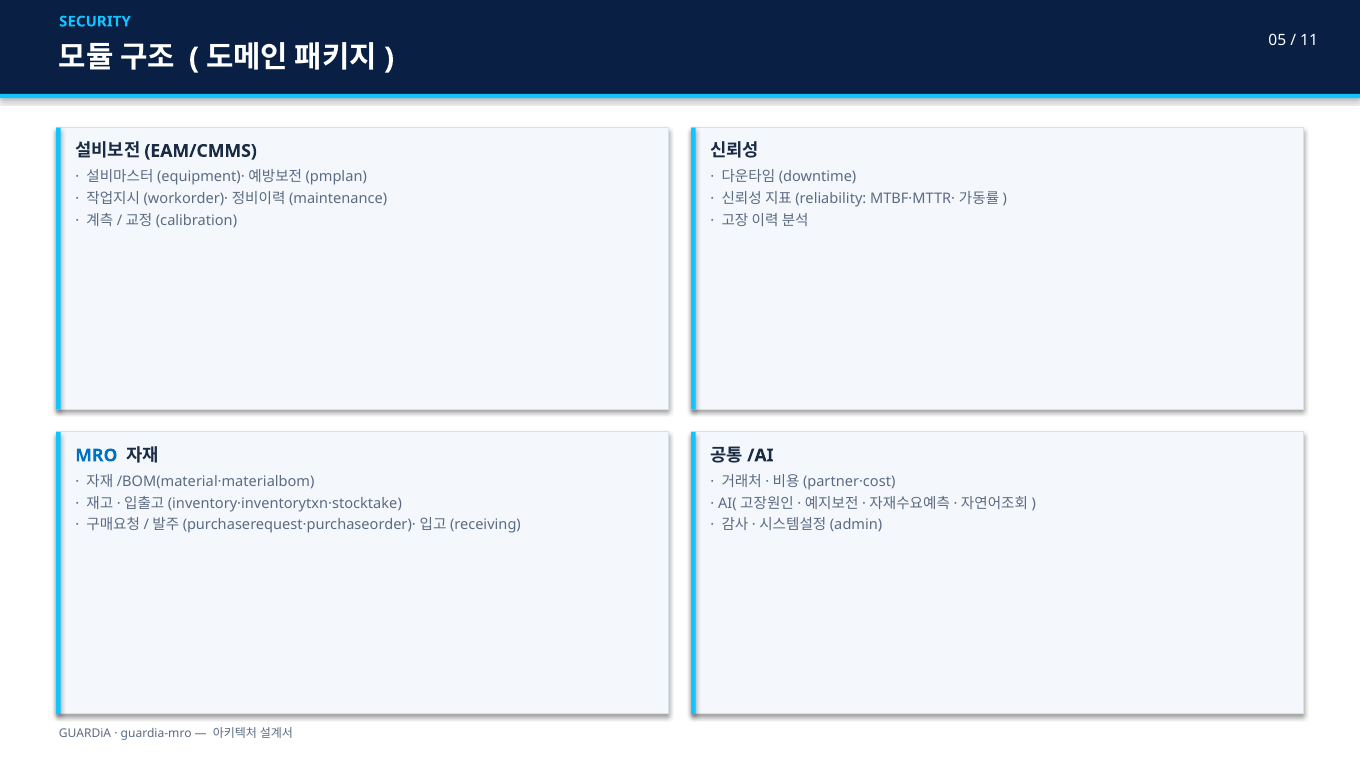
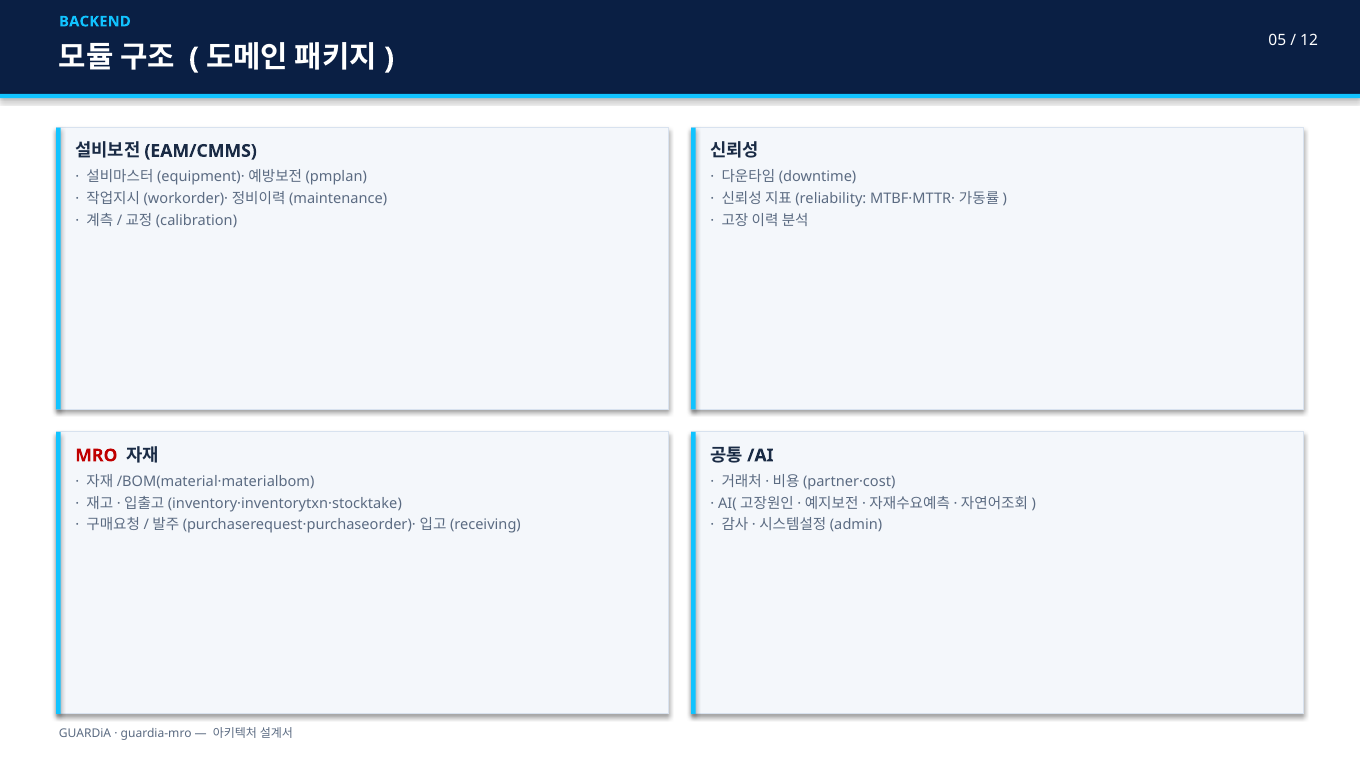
SECURITY: SECURITY -> BACKEND
11: 11 -> 12
MRO colour: blue -> red
